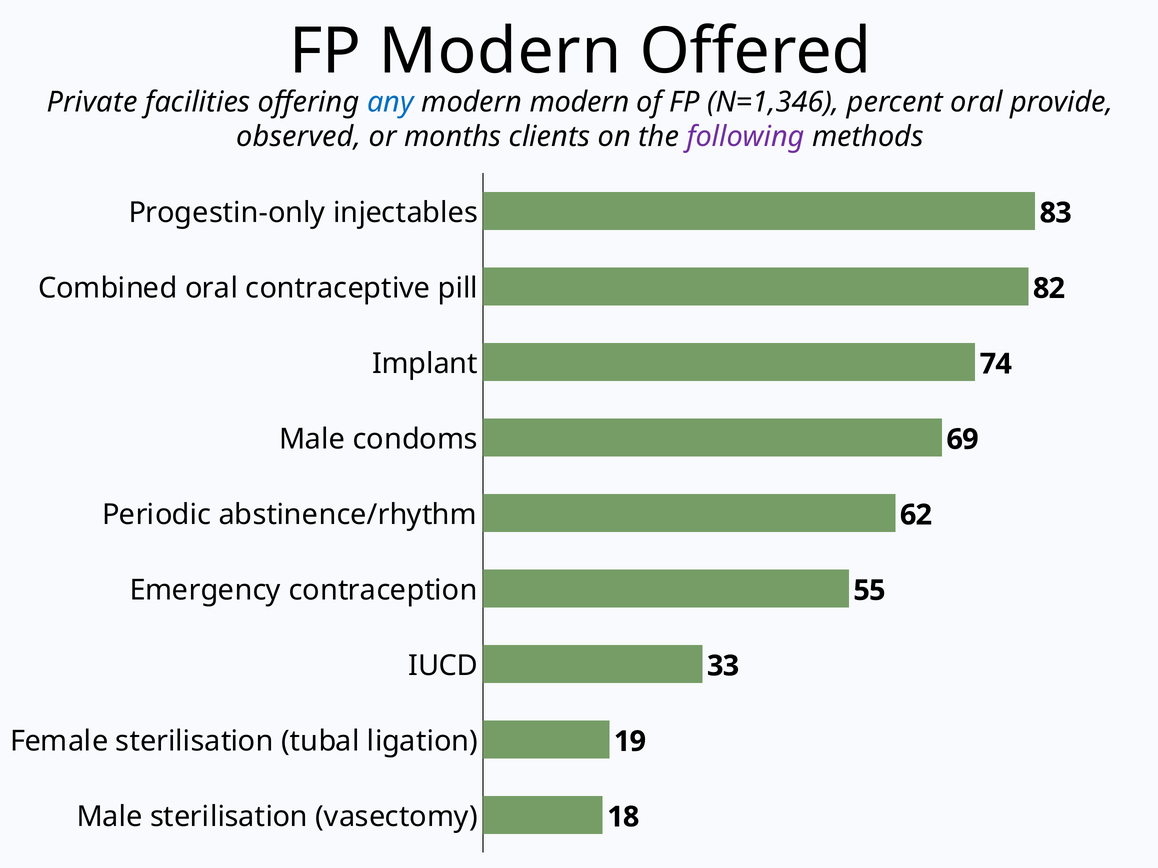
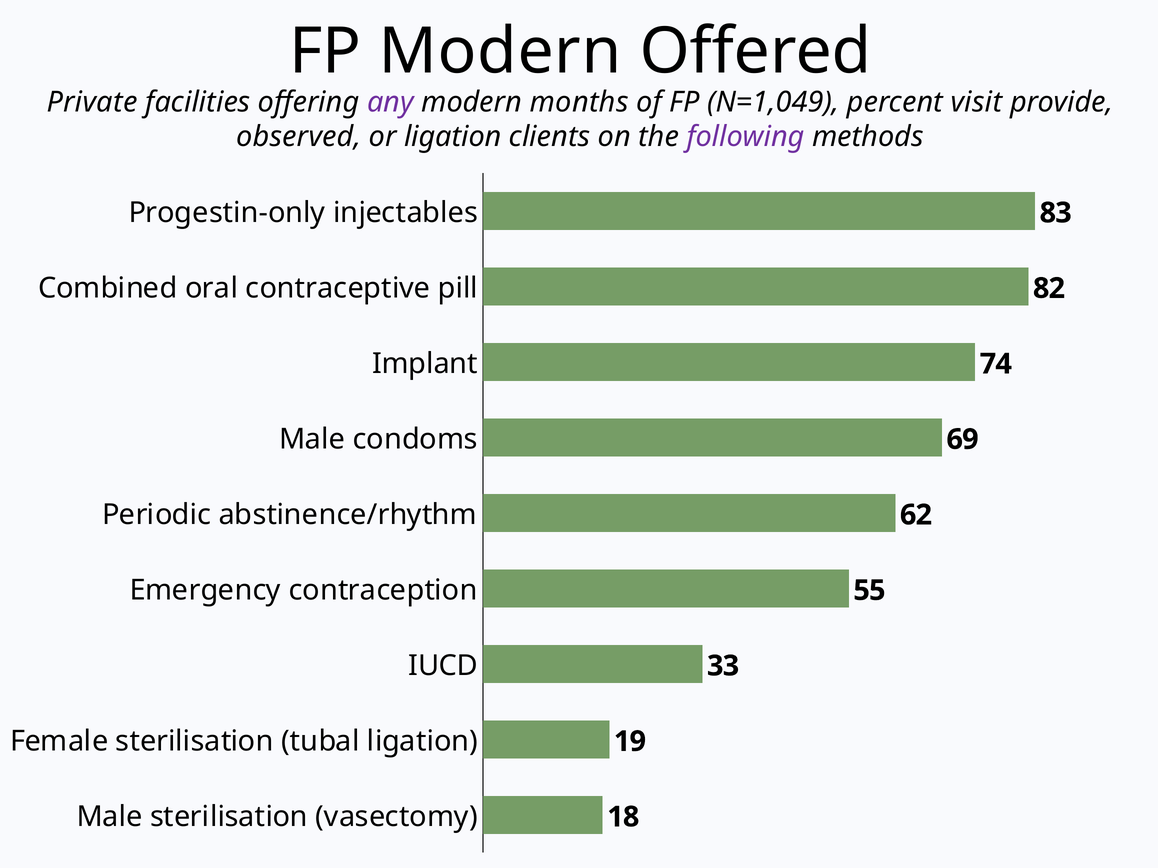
any colour: blue -> purple
modern modern: modern -> months
N=1,346: N=1,346 -> N=1,049
percent oral: oral -> visit
or months: months -> ligation
